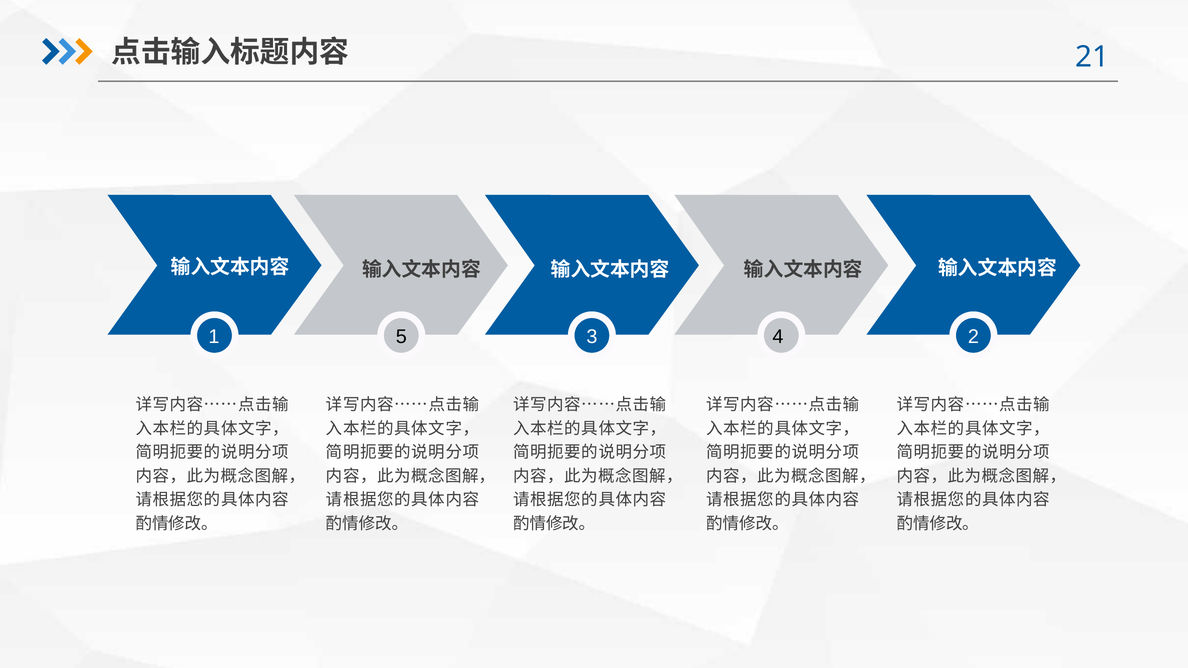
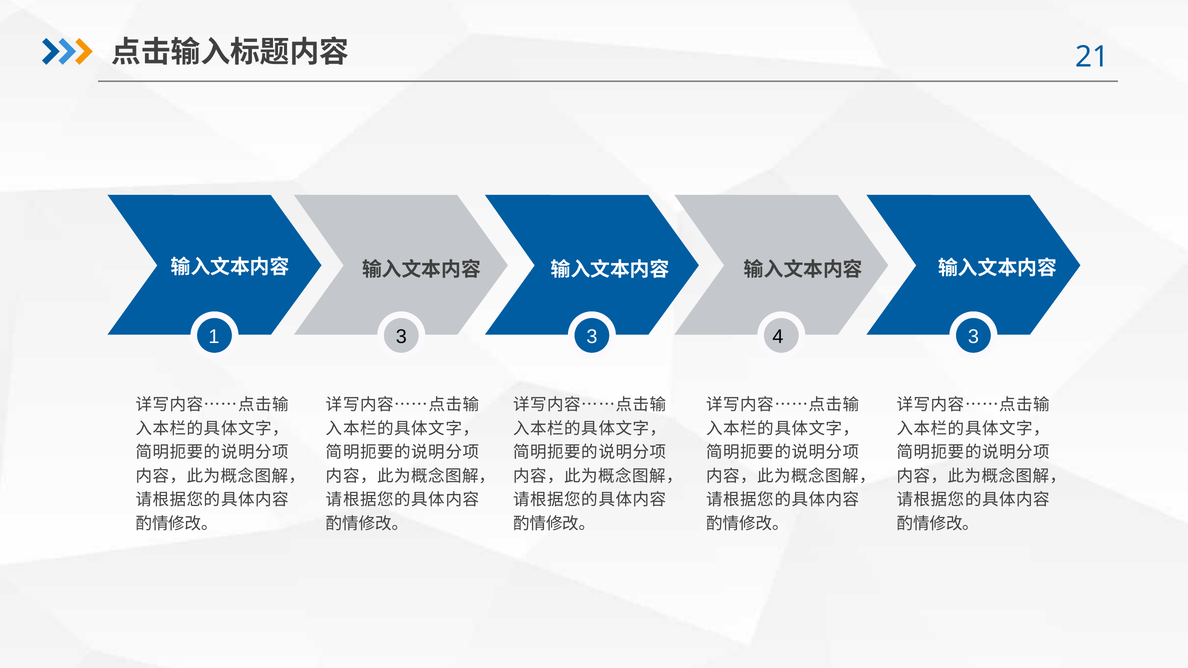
1 5: 5 -> 3
4 2: 2 -> 3
